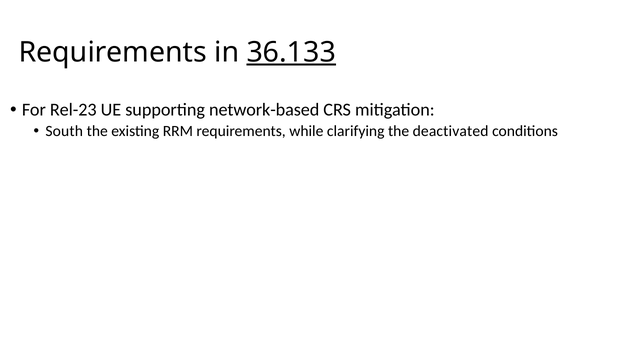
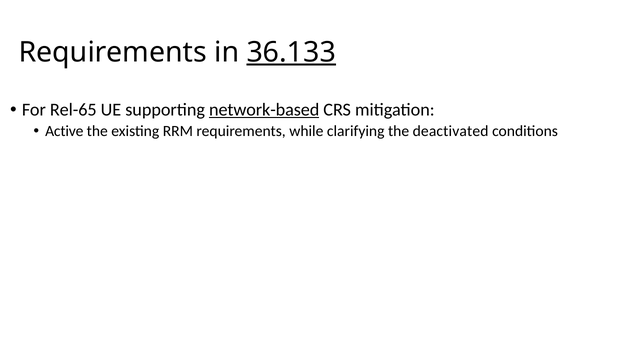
Rel-23: Rel-23 -> Rel-65
network-based underline: none -> present
South: South -> Active
